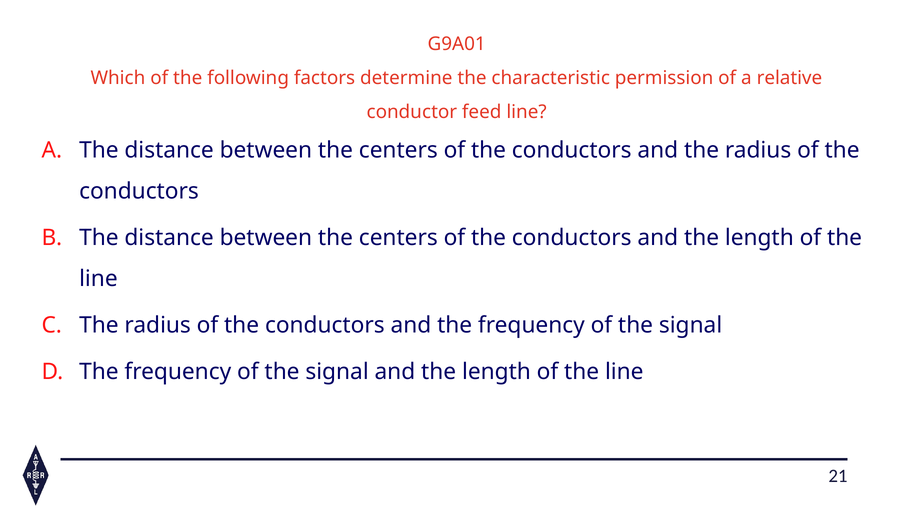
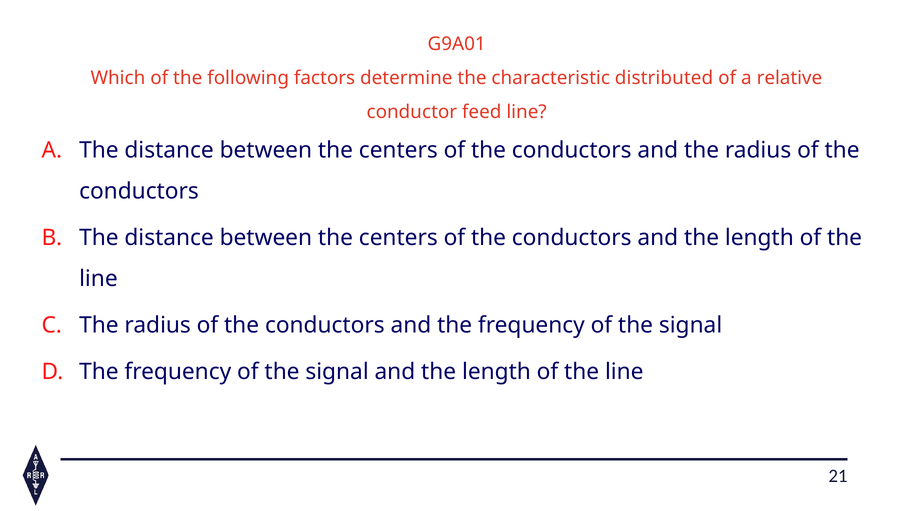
permission: permission -> distributed
